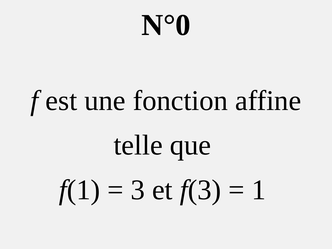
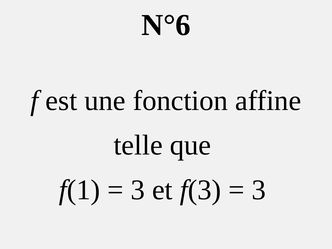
N°0: N°0 -> N°6
1 at (259, 190): 1 -> 3
